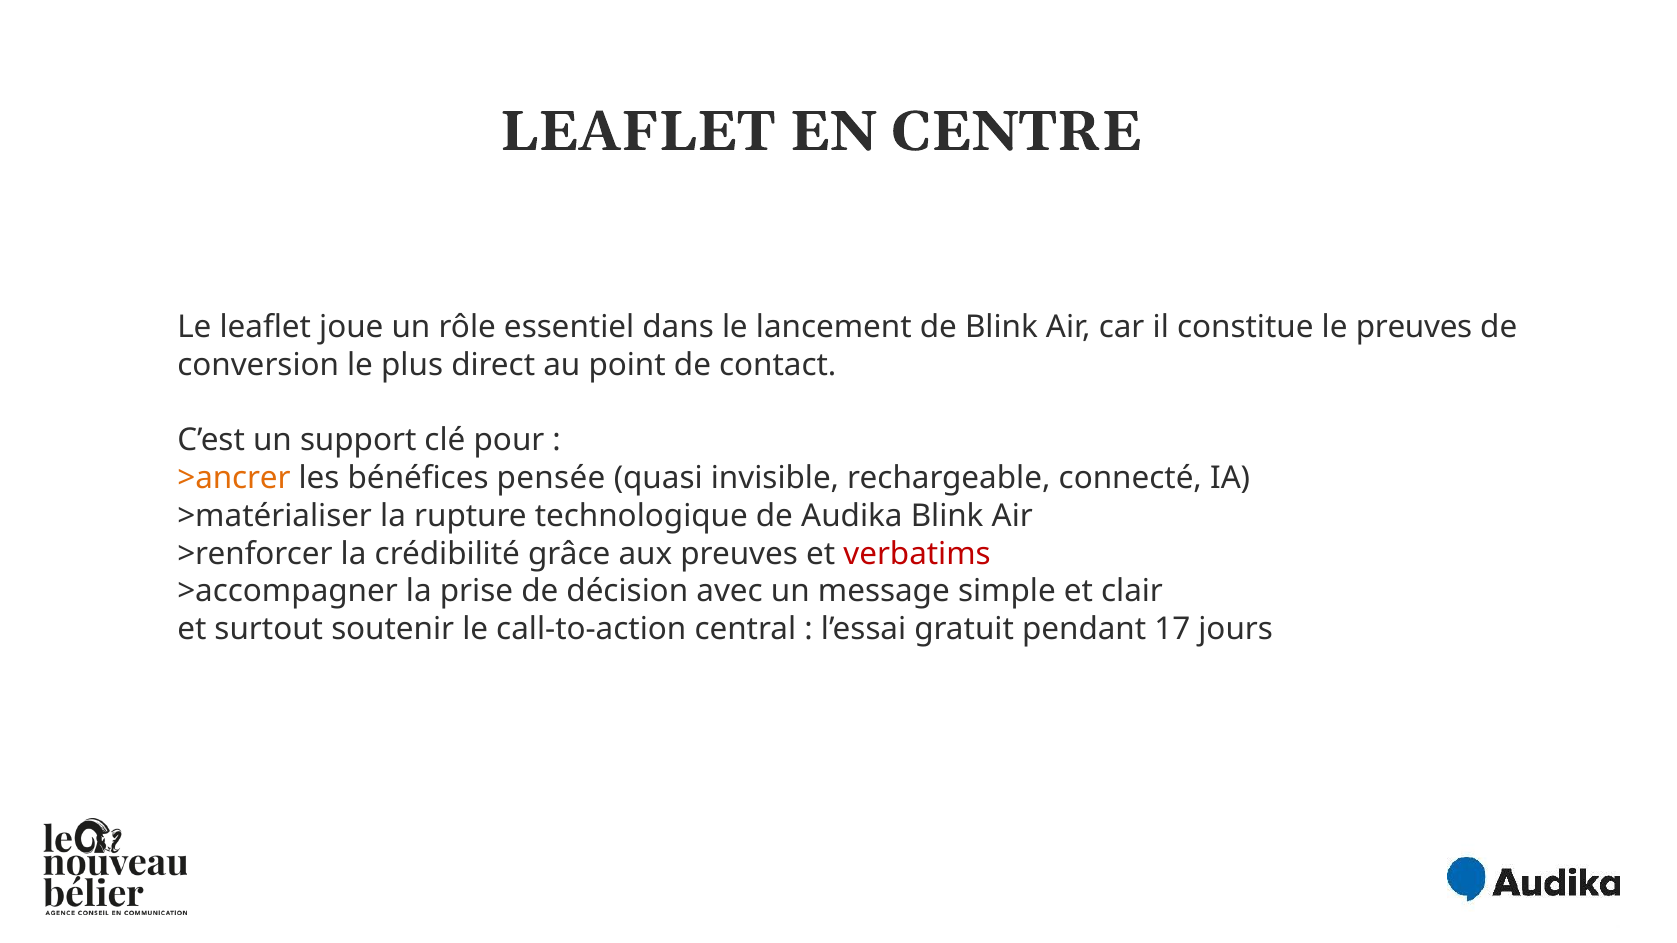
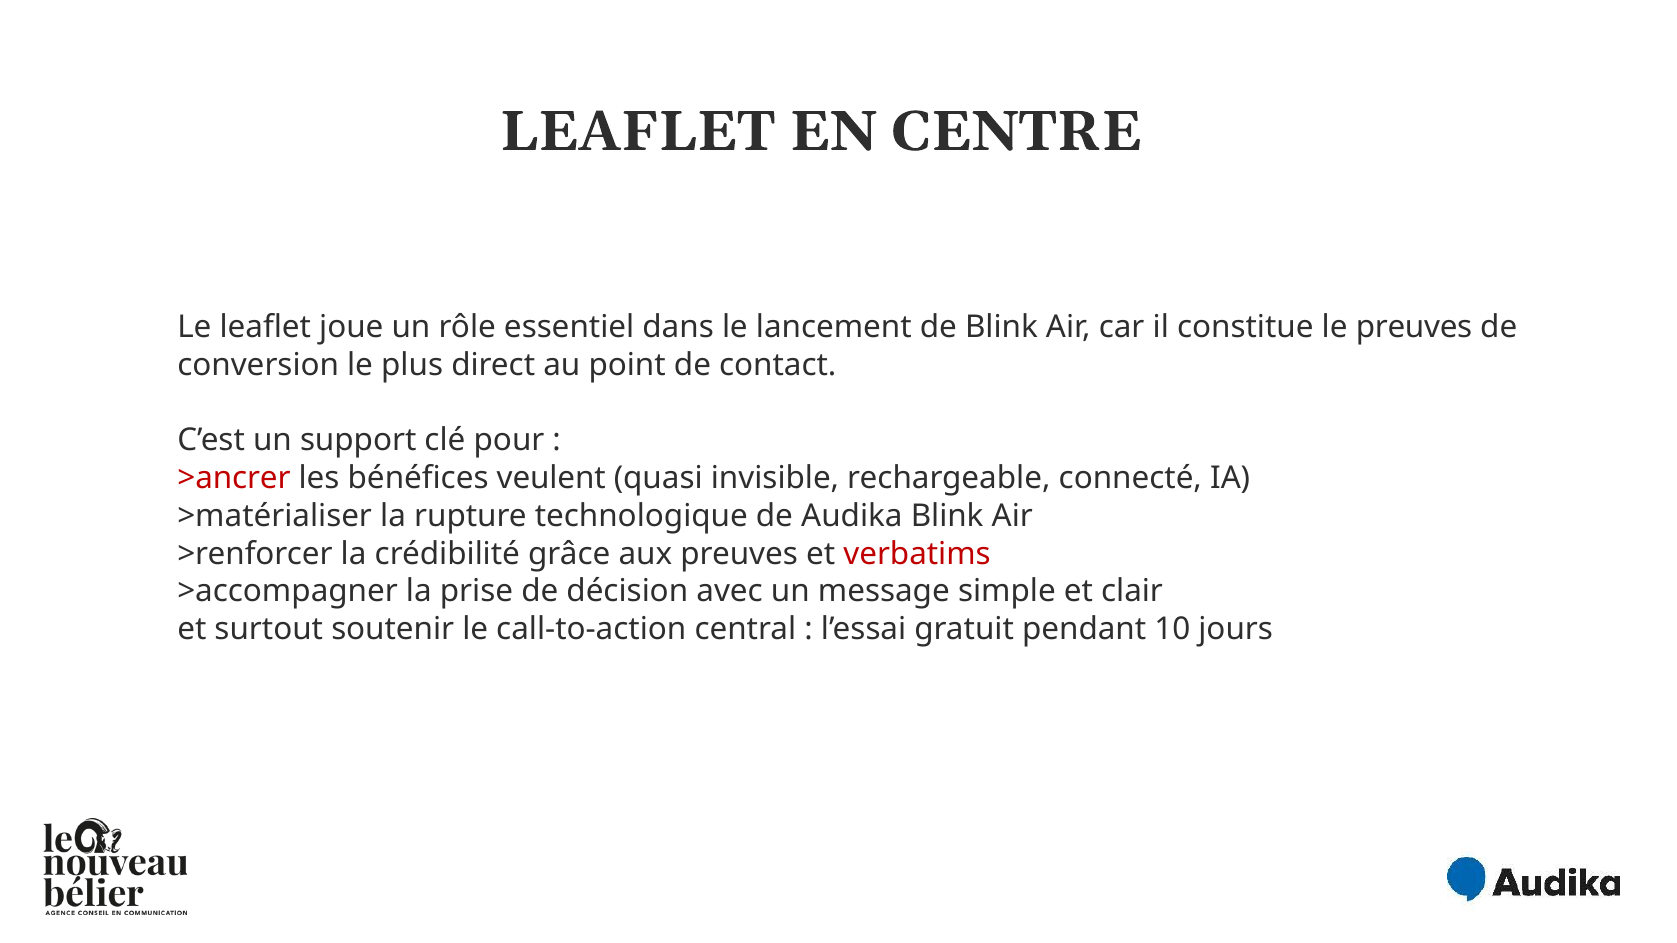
>ancrer colour: orange -> red
pensée: pensée -> veulent
17: 17 -> 10
